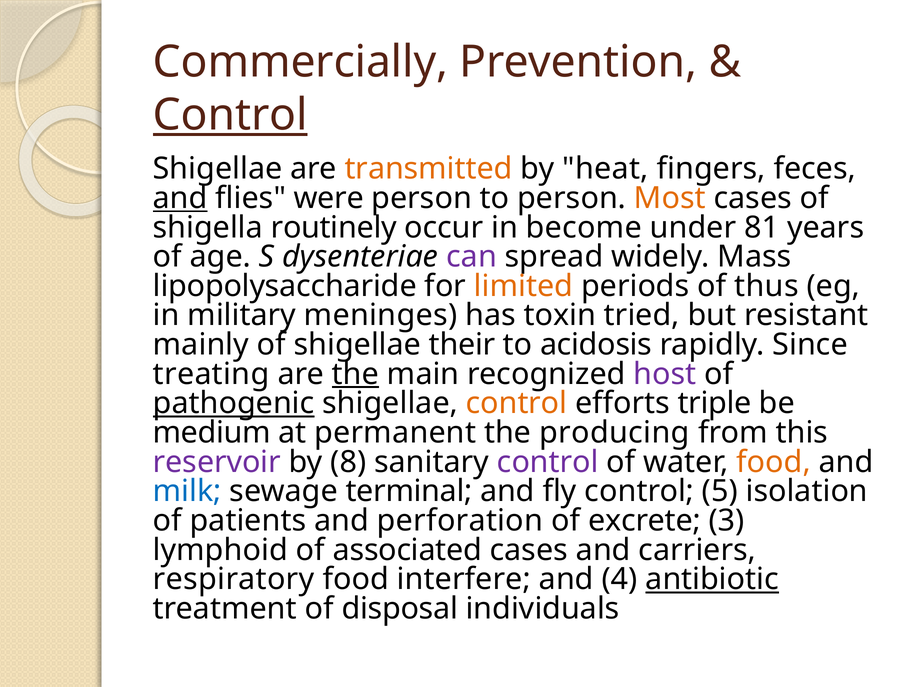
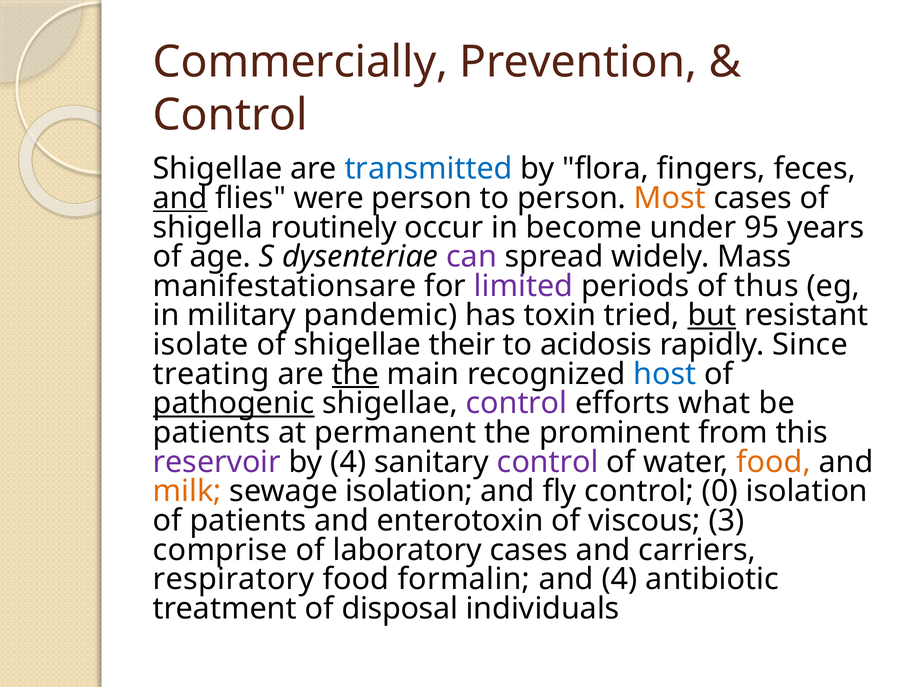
Control at (230, 115) underline: present -> none
transmitted colour: orange -> blue
heat: heat -> flora
81: 81 -> 95
lipopolysaccharide: lipopolysaccharide -> manifestationsare
limited colour: orange -> purple
meninges: meninges -> pandemic
but underline: none -> present
mainly: mainly -> isolate
host colour: purple -> blue
control at (517, 403) colour: orange -> purple
triple: triple -> what
medium at (212, 433): medium -> patients
producing: producing -> prominent
by 8: 8 -> 4
milk colour: blue -> orange
sewage terminal: terminal -> isolation
5: 5 -> 0
perforation: perforation -> enterotoxin
excrete: excrete -> viscous
lymphoid: lymphoid -> comprise
associated: associated -> laboratory
interfere: interfere -> formalin
antibiotic underline: present -> none
